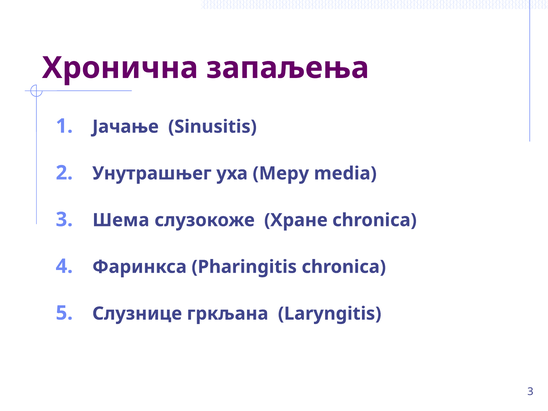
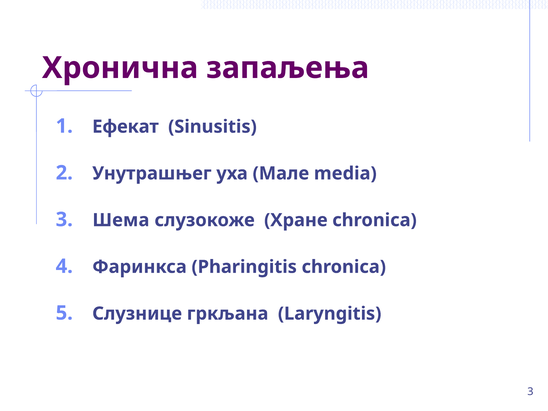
Јачање: Јачање -> Ефекат
Меру: Меру -> Мале
